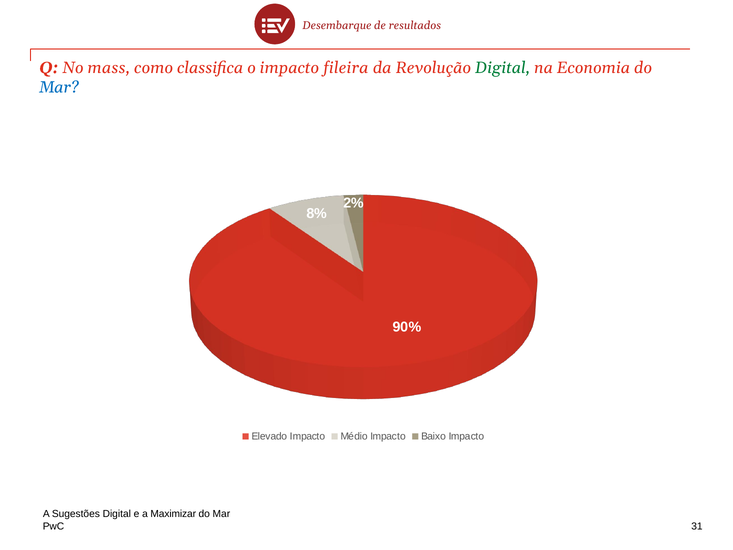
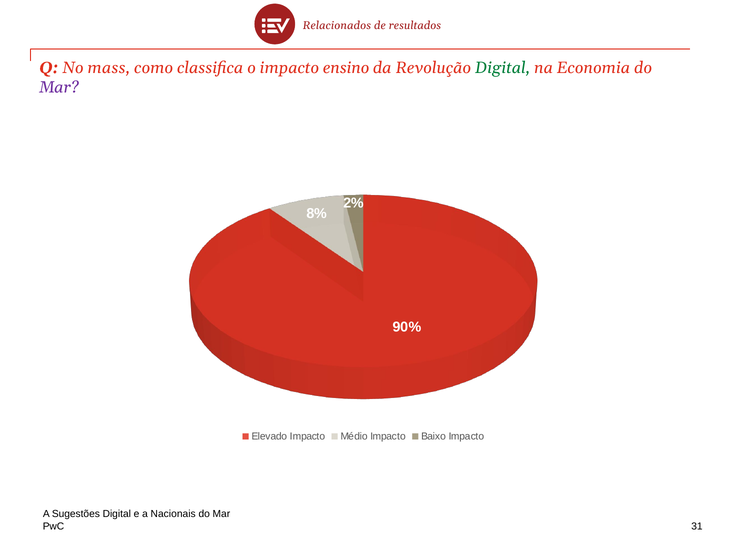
Desembarque: Desembarque -> Relacionados
fileira: fileira -> ensino
Mar at (59, 87) colour: blue -> purple
Maximizar: Maximizar -> Nacionais
